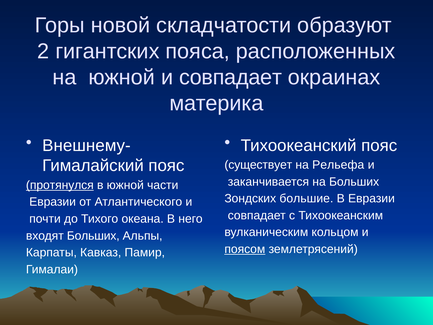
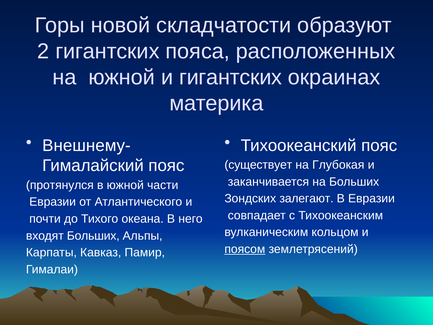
и совпадает: совпадает -> гигантских
Рельефа: Рельефа -> Глубокая
протянулся underline: present -> none
большие: большие -> залегают
